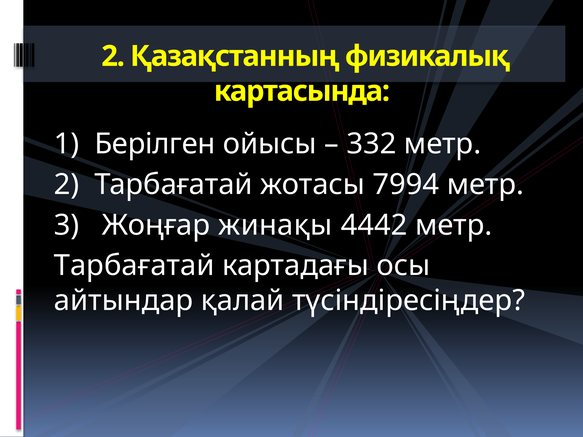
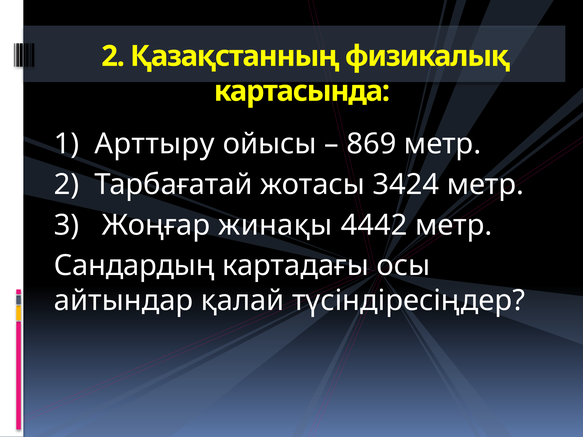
Берілген: Берілген -> Арттыру
332: 332 -> 869
7994: 7994 -> 3424
Тарбағатай at (134, 266): Тарбағатай -> Сандардың
